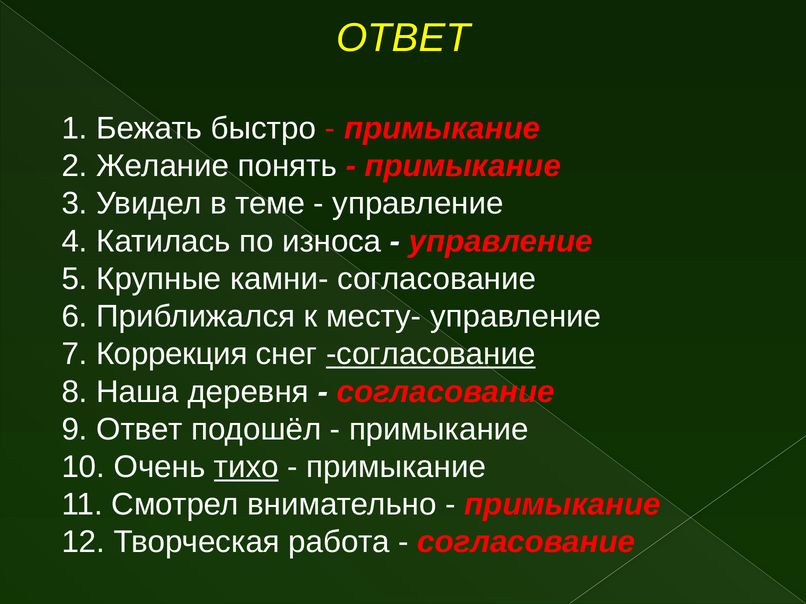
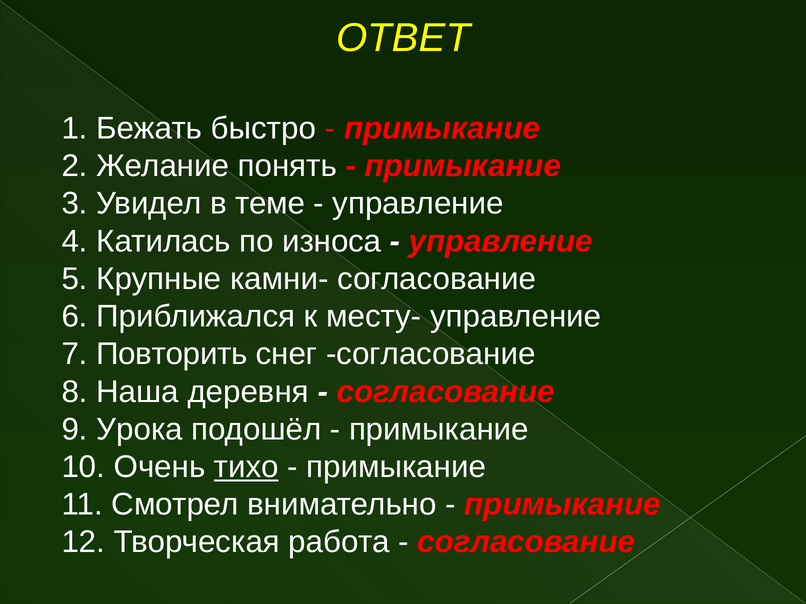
Коррекция: Коррекция -> Повторить
согласование at (431, 354) underline: present -> none
9 Ответ: Ответ -> Урока
